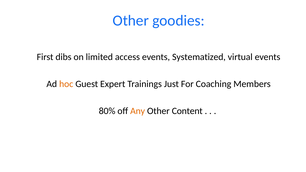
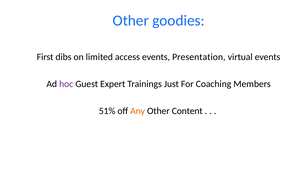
Systematized: Systematized -> Presentation
hoc colour: orange -> purple
80%: 80% -> 51%
